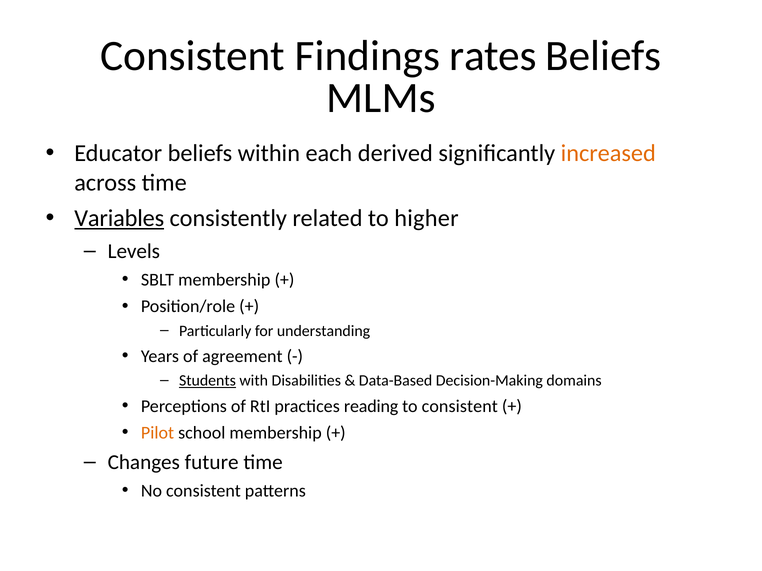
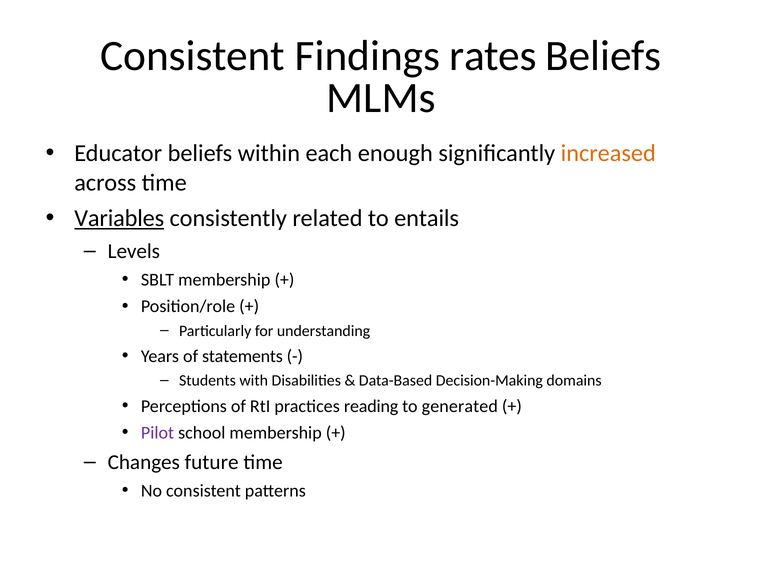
derived: derived -> enough
higher: higher -> entails
agreement: agreement -> statements
Students underline: present -> none
to consistent: consistent -> generated
Pilot colour: orange -> purple
